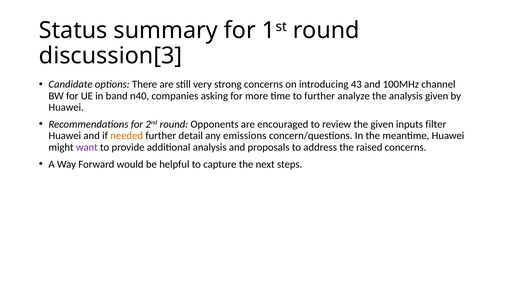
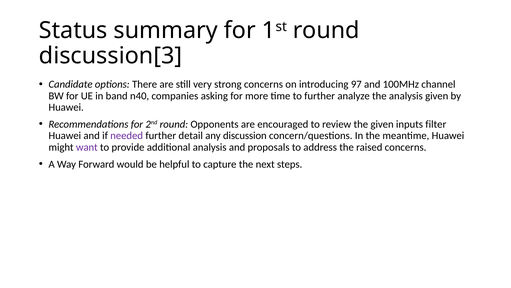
43: 43 -> 97
needed colour: orange -> purple
emissions: emissions -> discussion
